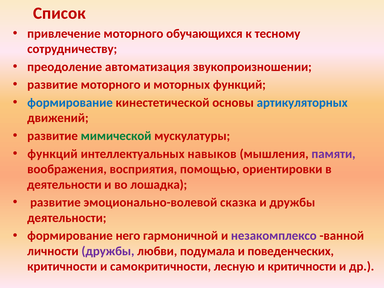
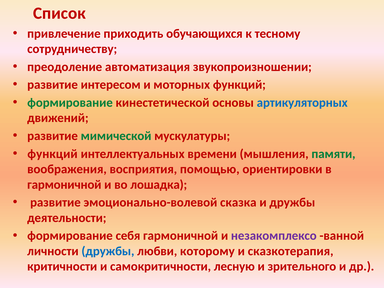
привлечение моторного: моторного -> приходить
развитие моторного: моторного -> интересом
формирование at (70, 103) colour: blue -> green
навыков: навыков -> времени
памяти colour: purple -> green
деятельности at (64, 185): деятельности -> гармоничной
него: него -> себя
дружбы at (108, 251) colour: purple -> blue
подумала: подумала -> которому
поведенческих: поведенческих -> сказкотерапия
и критичности: критичности -> зрительного
